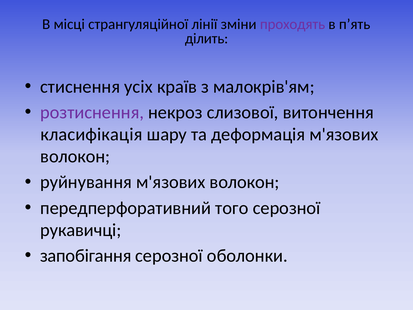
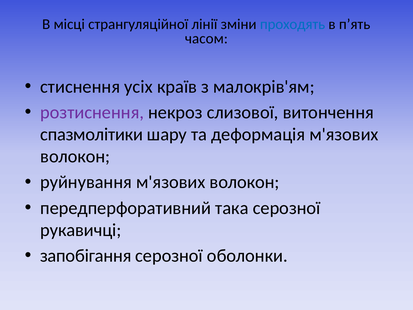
проходять colour: purple -> blue
ділить: ділить -> часом
класифікація: класифікація -> спазмолітики
того: того -> така
